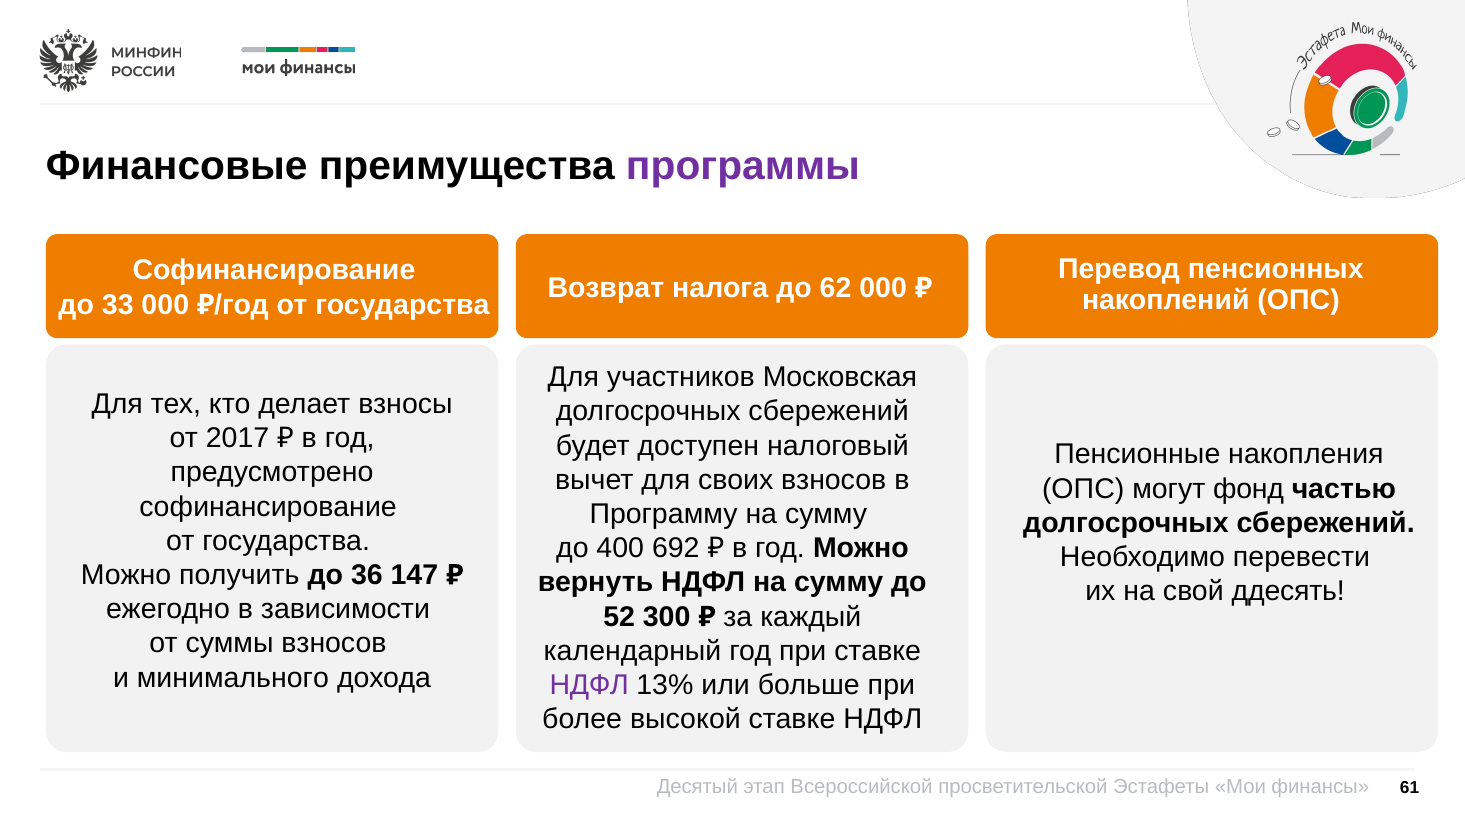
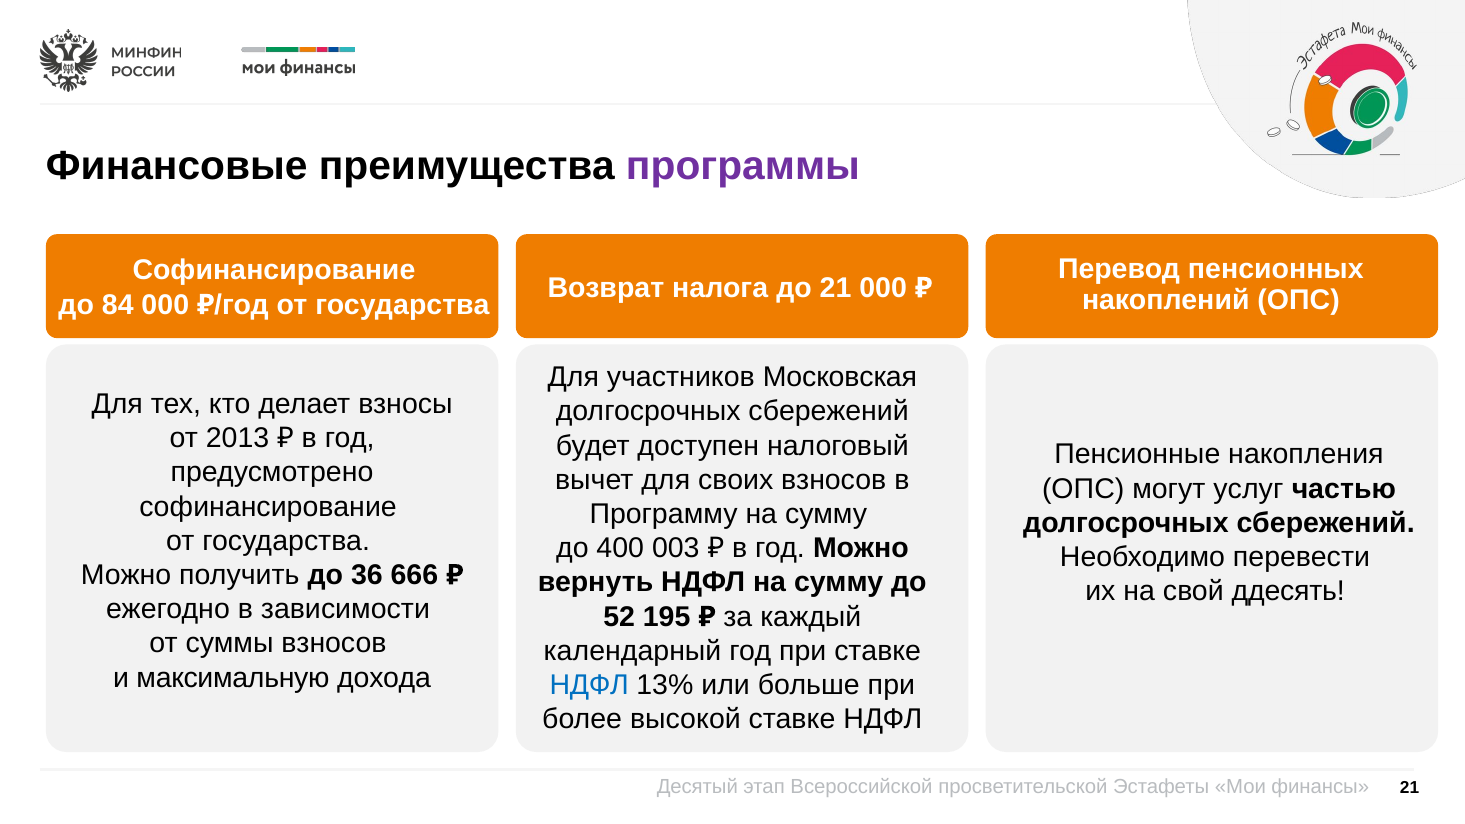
до 62: 62 -> 21
33: 33 -> 84
2017: 2017 -> 2013
фонд: фонд -> услуг
692: 692 -> 003
147: 147 -> 666
300: 300 -> 195
минимального: минимального -> максимальную
НДФЛ at (589, 685) colour: purple -> blue
61 at (1410, 787): 61 -> 21
